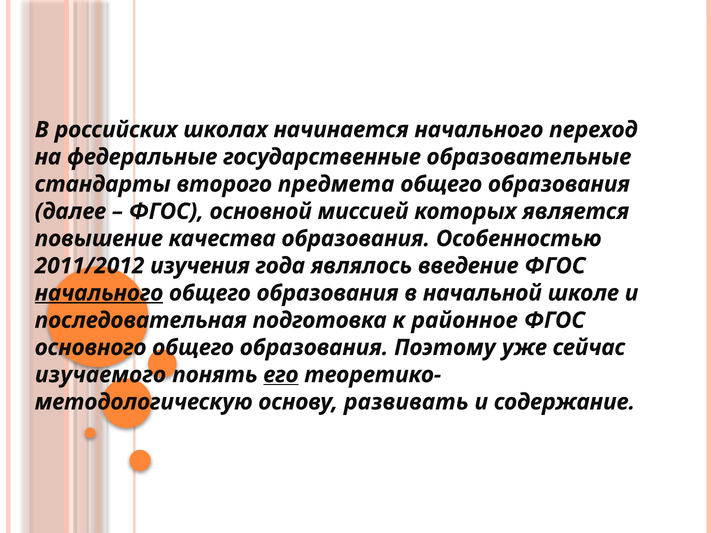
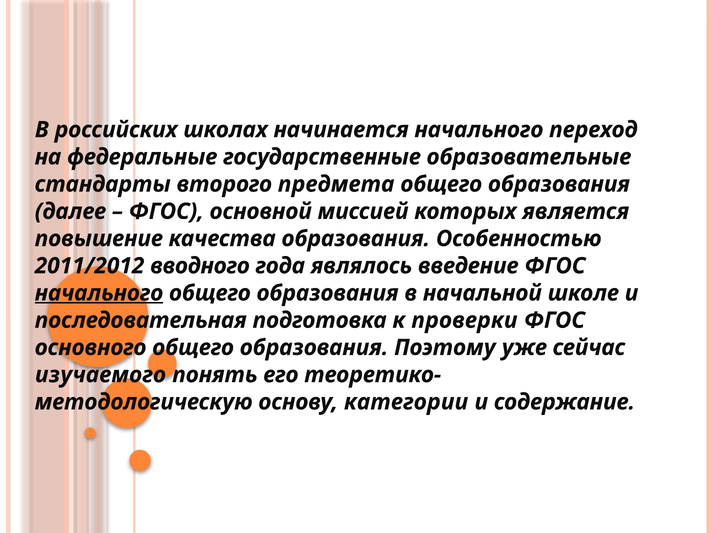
изучения: изучения -> вводного
районное: районное -> проверки
его underline: present -> none
развивать: развивать -> категории
